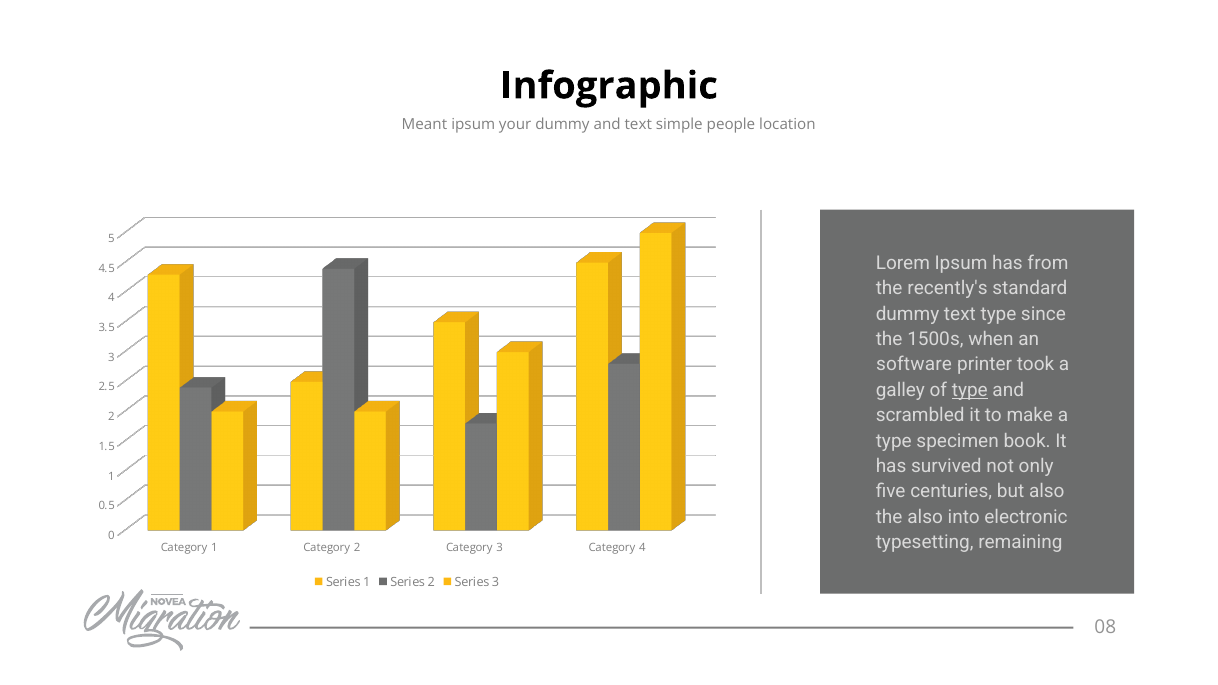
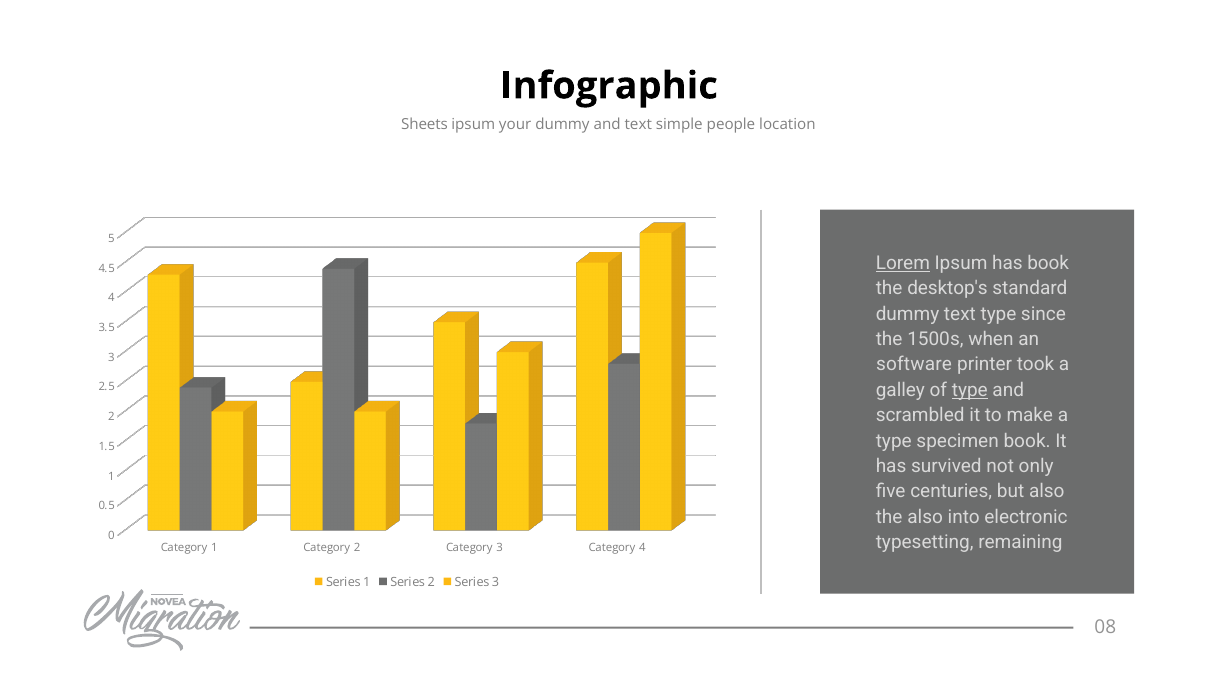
Meant: Meant -> Sheets
Lorem underline: none -> present
has from: from -> book
recently's: recently's -> desktop's
